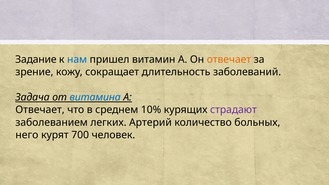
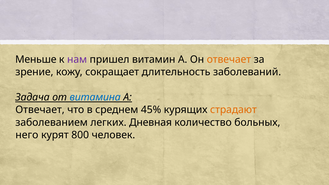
Задание: Задание -> Меньше
нам colour: blue -> purple
10%: 10% -> 45%
страдают colour: purple -> orange
Артерий: Артерий -> Дневная
700: 700 -> 800
